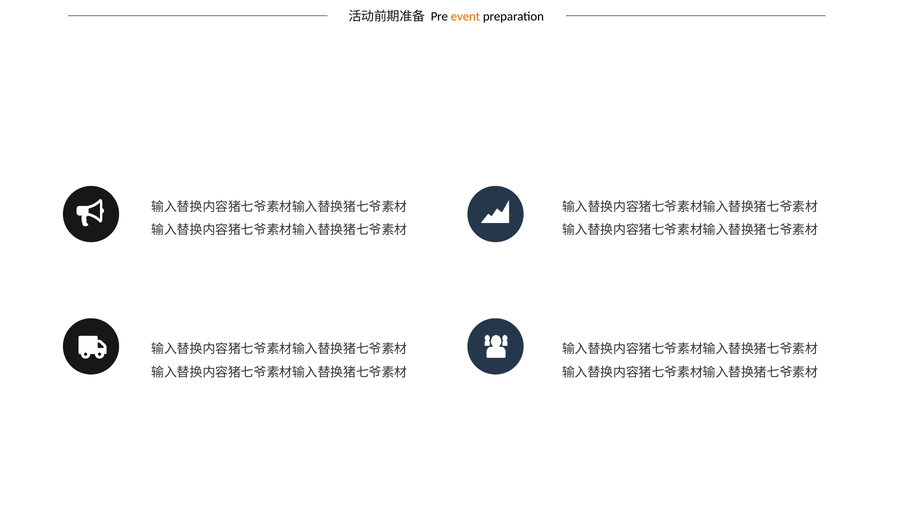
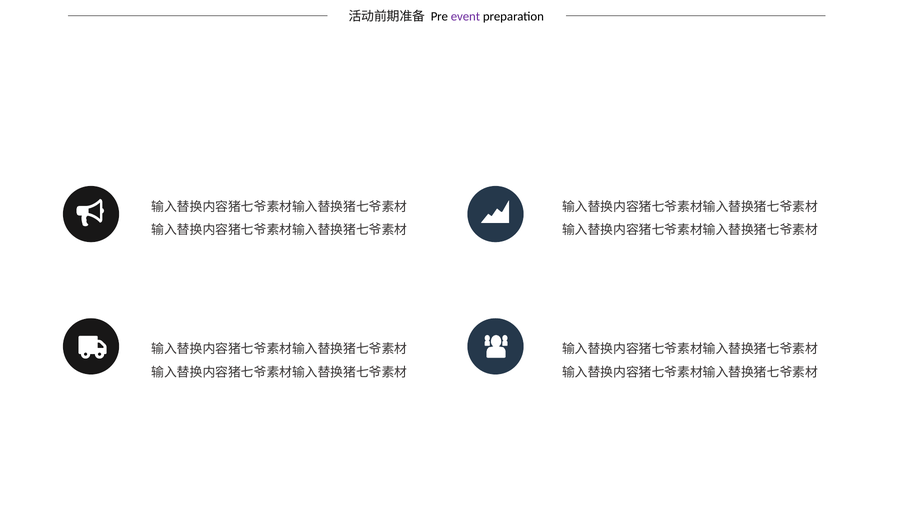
event colour: orange -> purple
